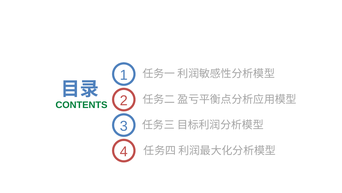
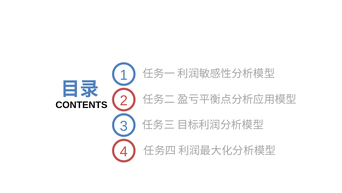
CONTENTS colour: green -> black
